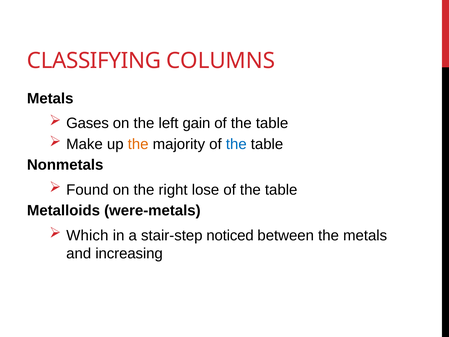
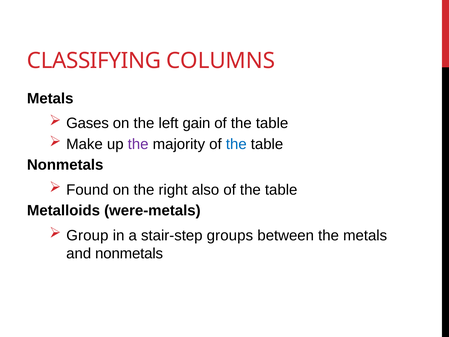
the at (138, 144) colour: orange -> purple
lose: lose -> also
Which: Which -> Group
noticed: noticed -> groups
and increasing: increasing -> nonmetals
